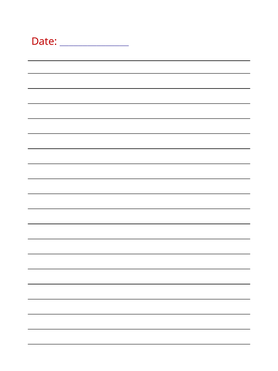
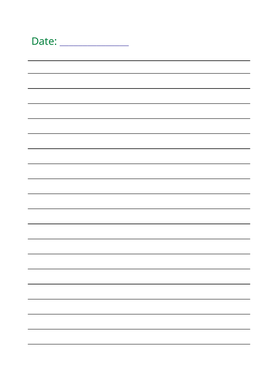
Date colour: red -> green
